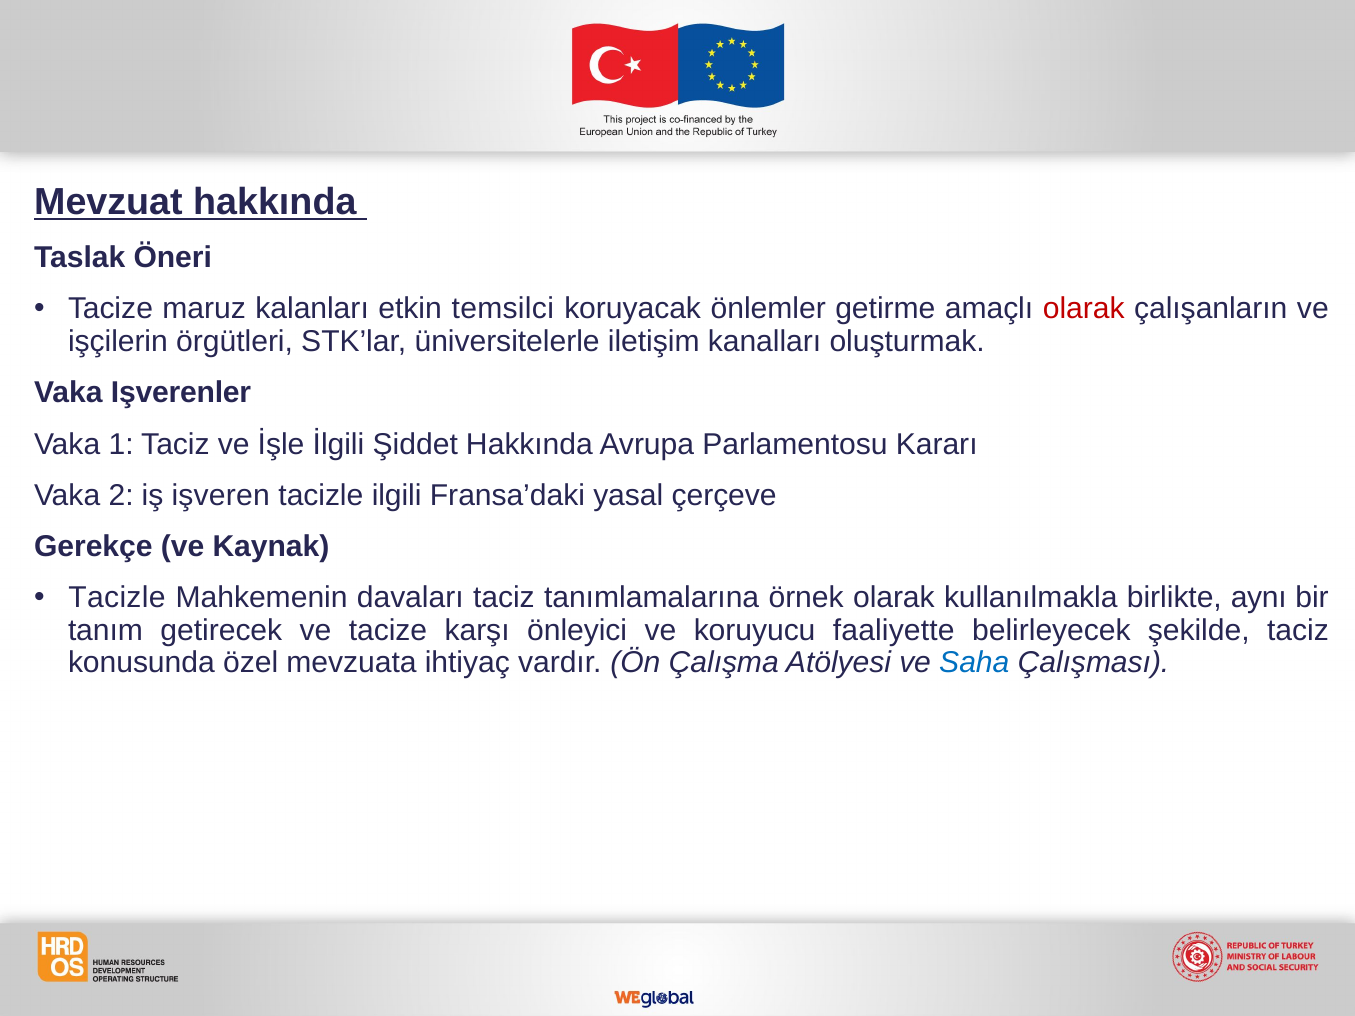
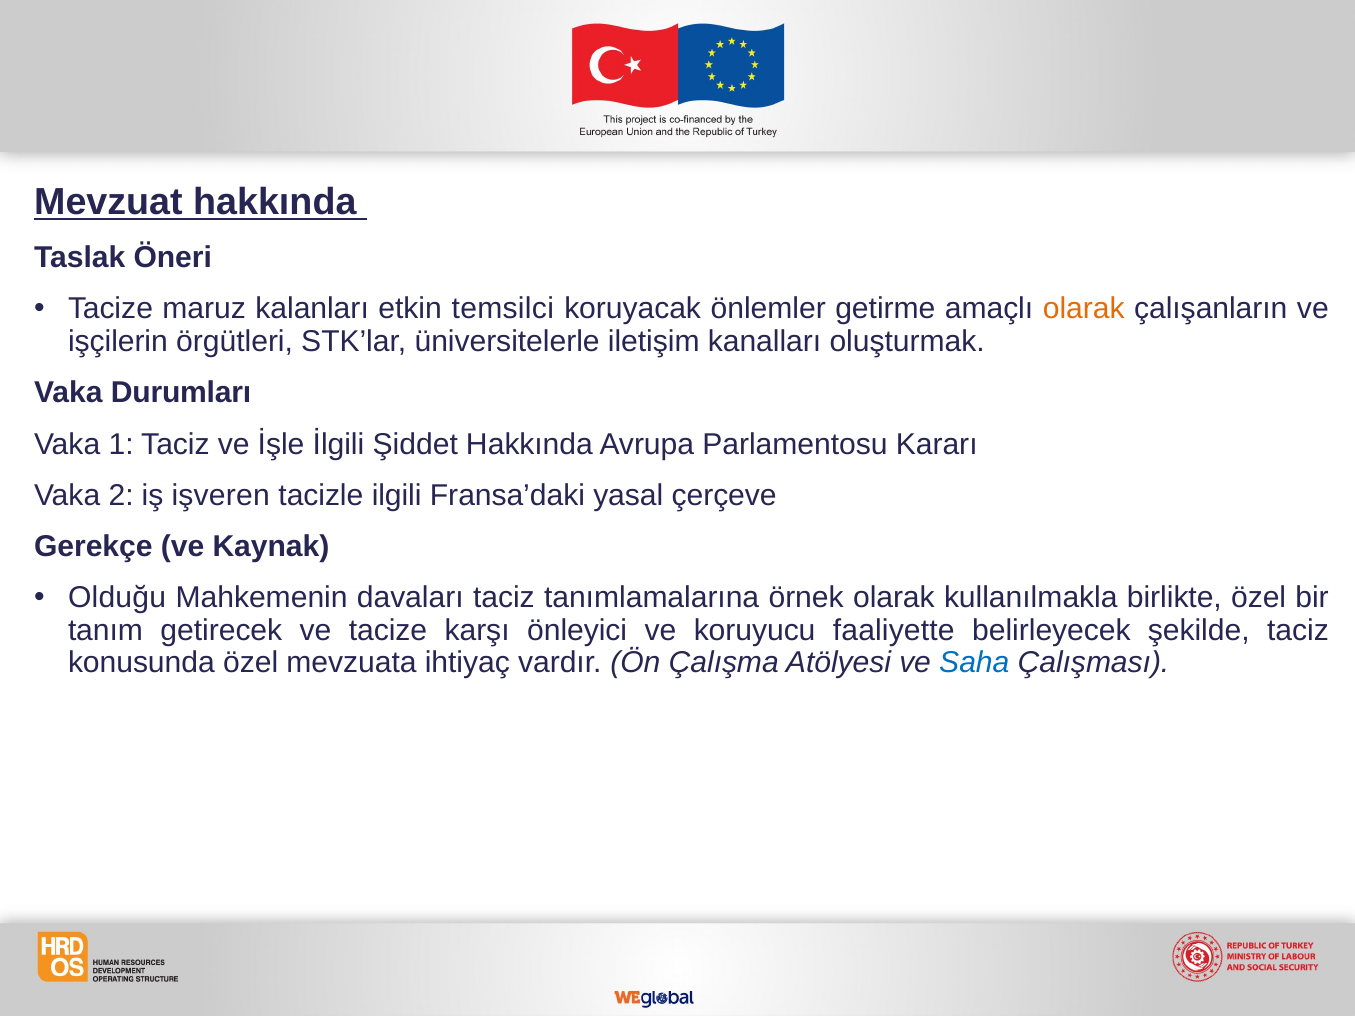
olarak at (1084, 309) colour: red -> orange
Işverenler: Işverenler -> Durumları
Tacizle at (117, 598): Tacizle -> Olduğu
birlikte aynı: aynı -> özel
